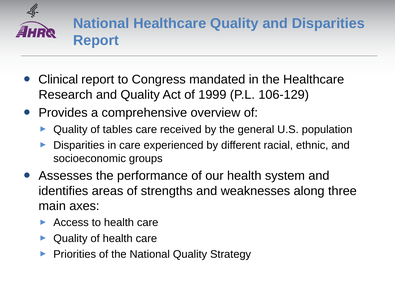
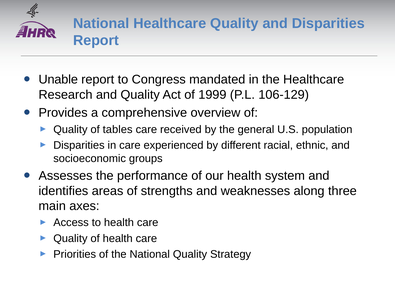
Clinical: Clinical -> Unable
